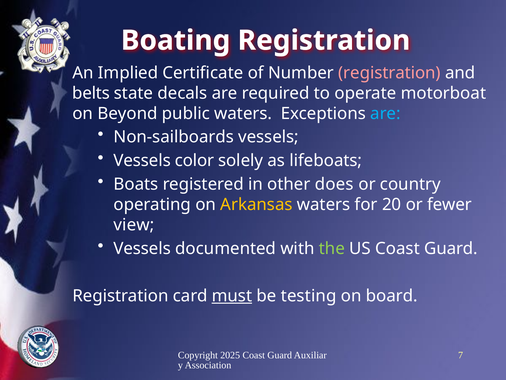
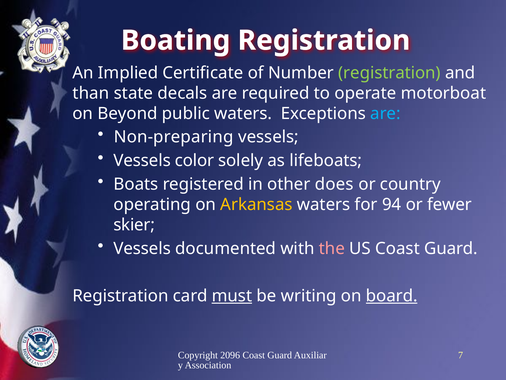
registration at (390, 73) colour: pink -> light green
belts: belts -> than
Non-sailboards: Non-sailboards -> Non-preparing
20: 20 -> 94
view: view -> skier
the colour: light green -> pink
testing: testing -> writing
board underline: none -> present
2025: 2025 -> 2096
